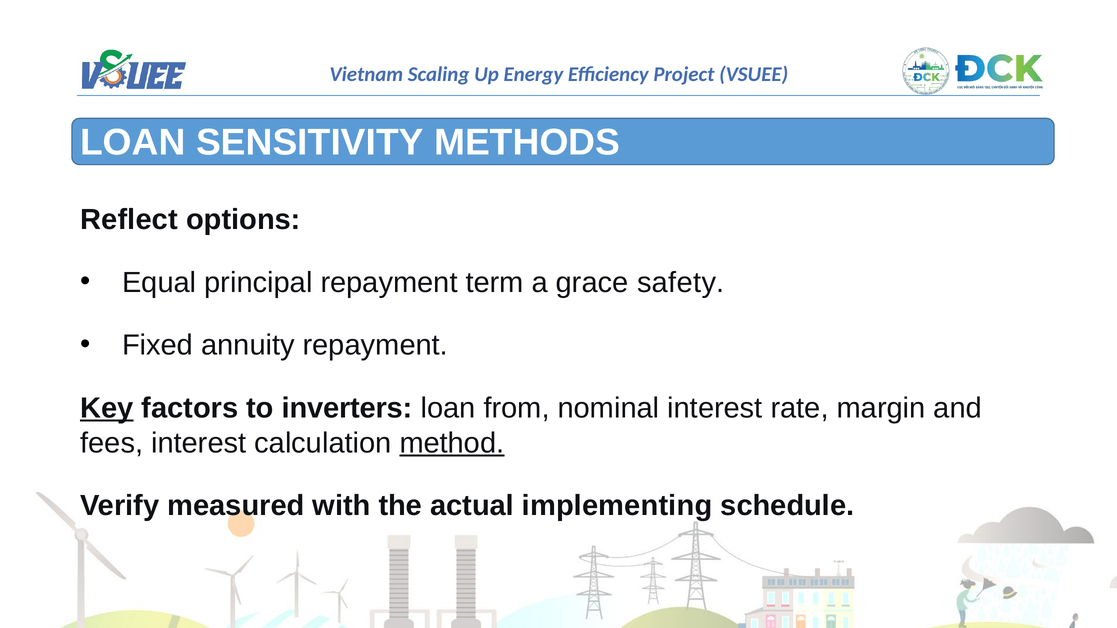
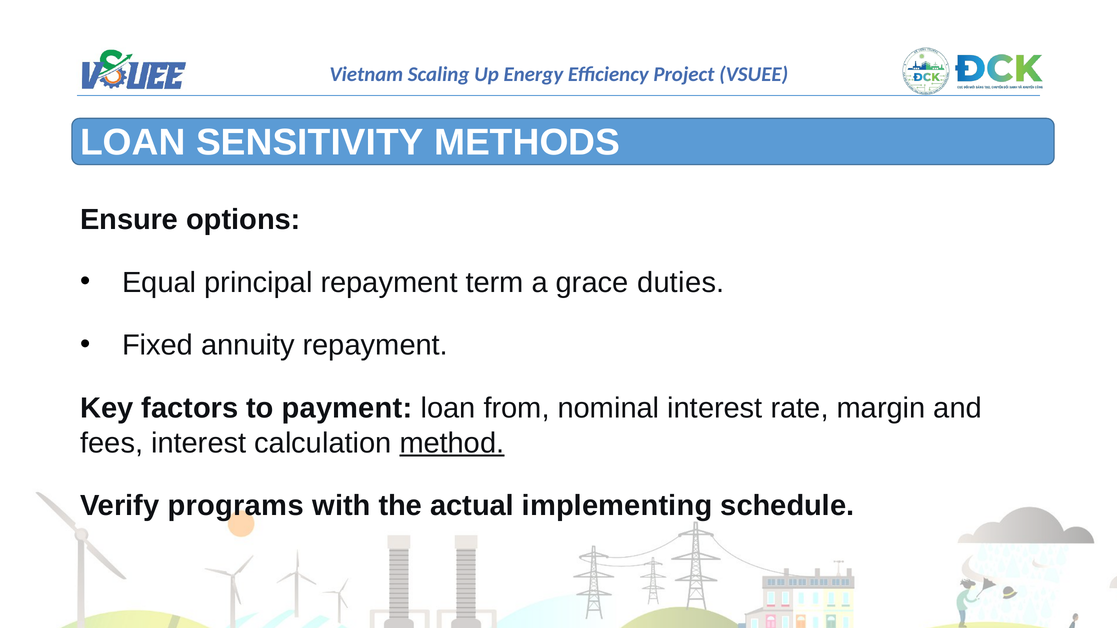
Reflect: Reflect -> Ensure
safety: safety -> duties
Key underline: present -> none
inverters: inverters -> payment
measured: measured -> programs
